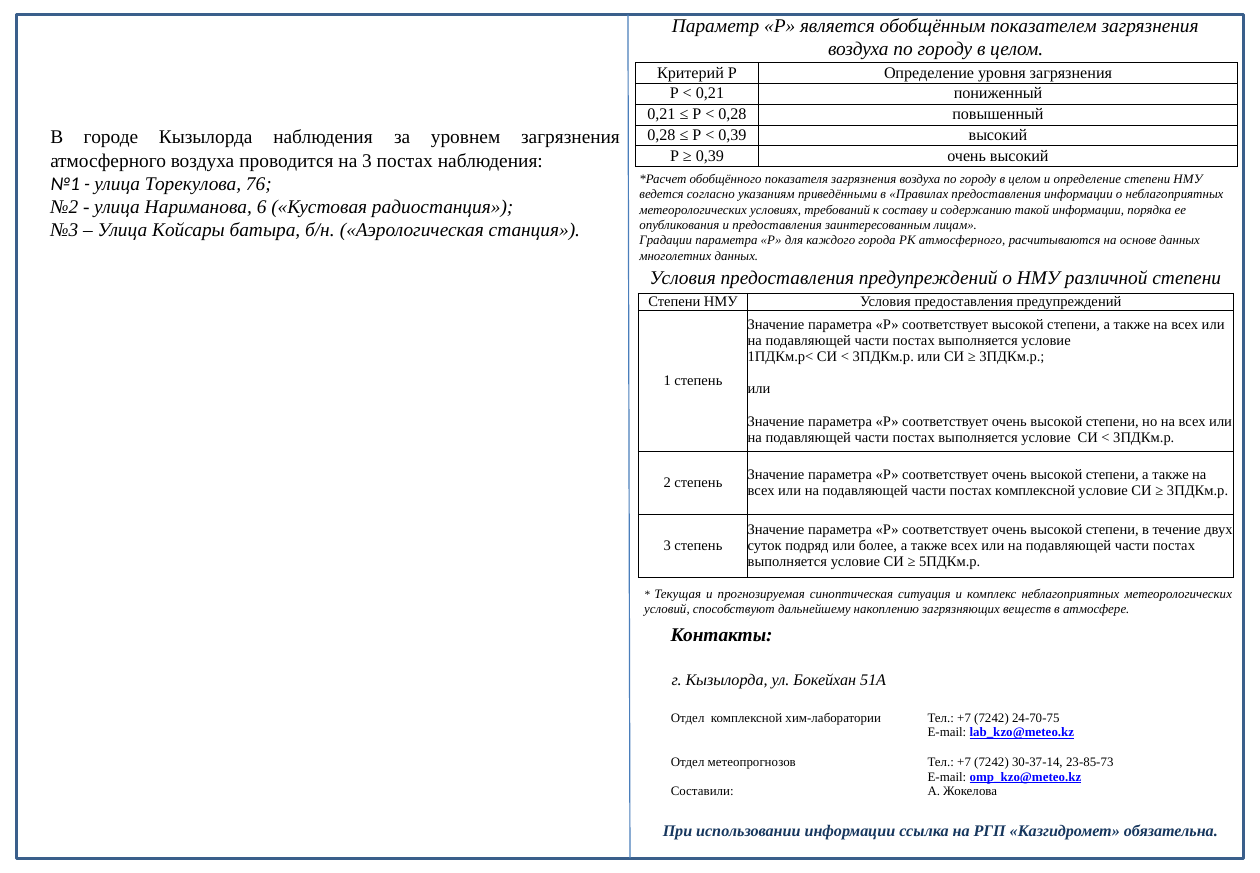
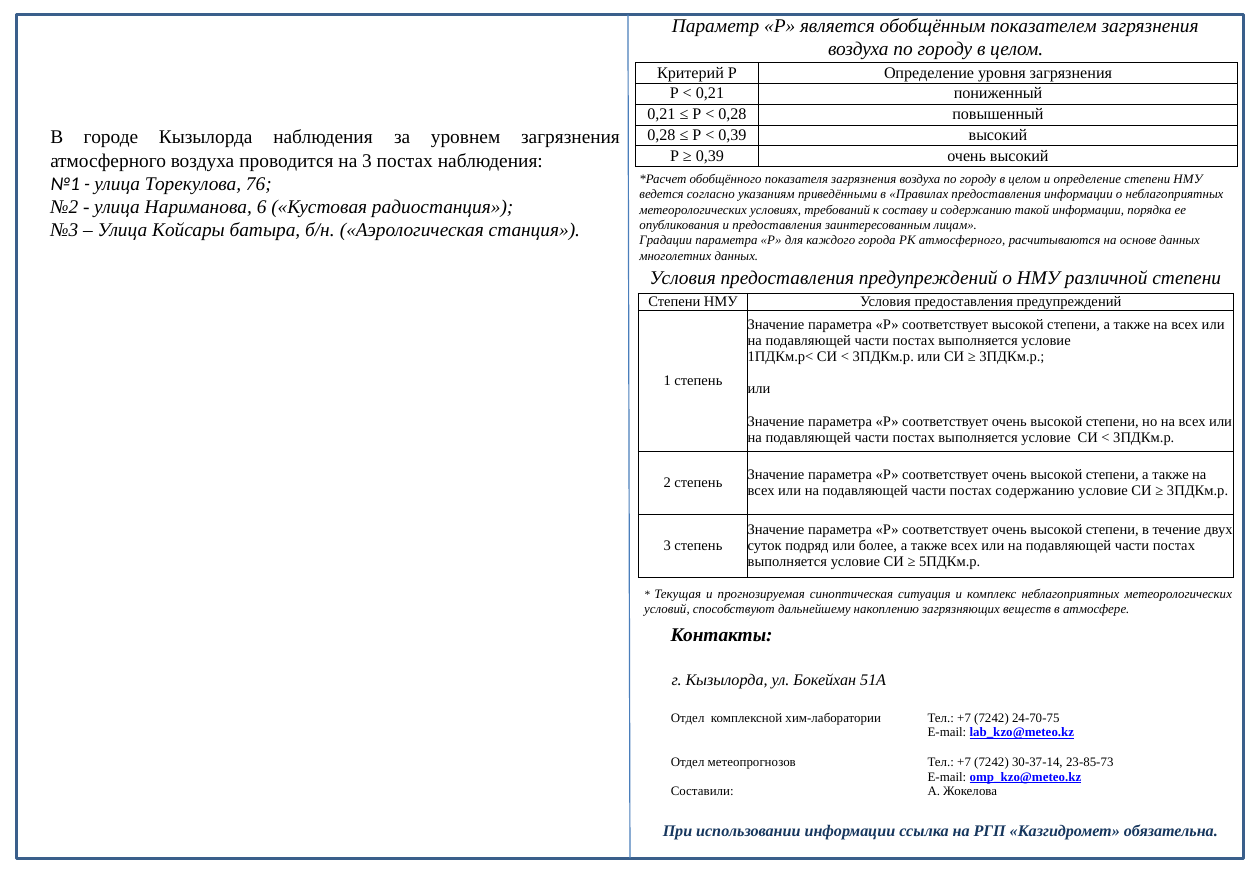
постах комплексной: комплексной -> содержанию
